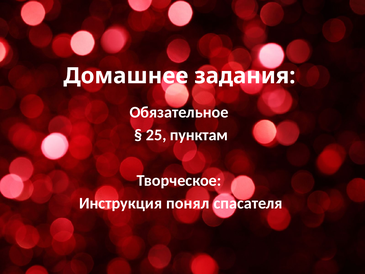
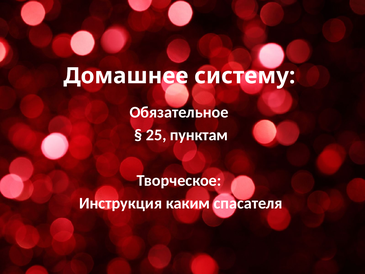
задания: задания -> систему
понял: понял -> каким
